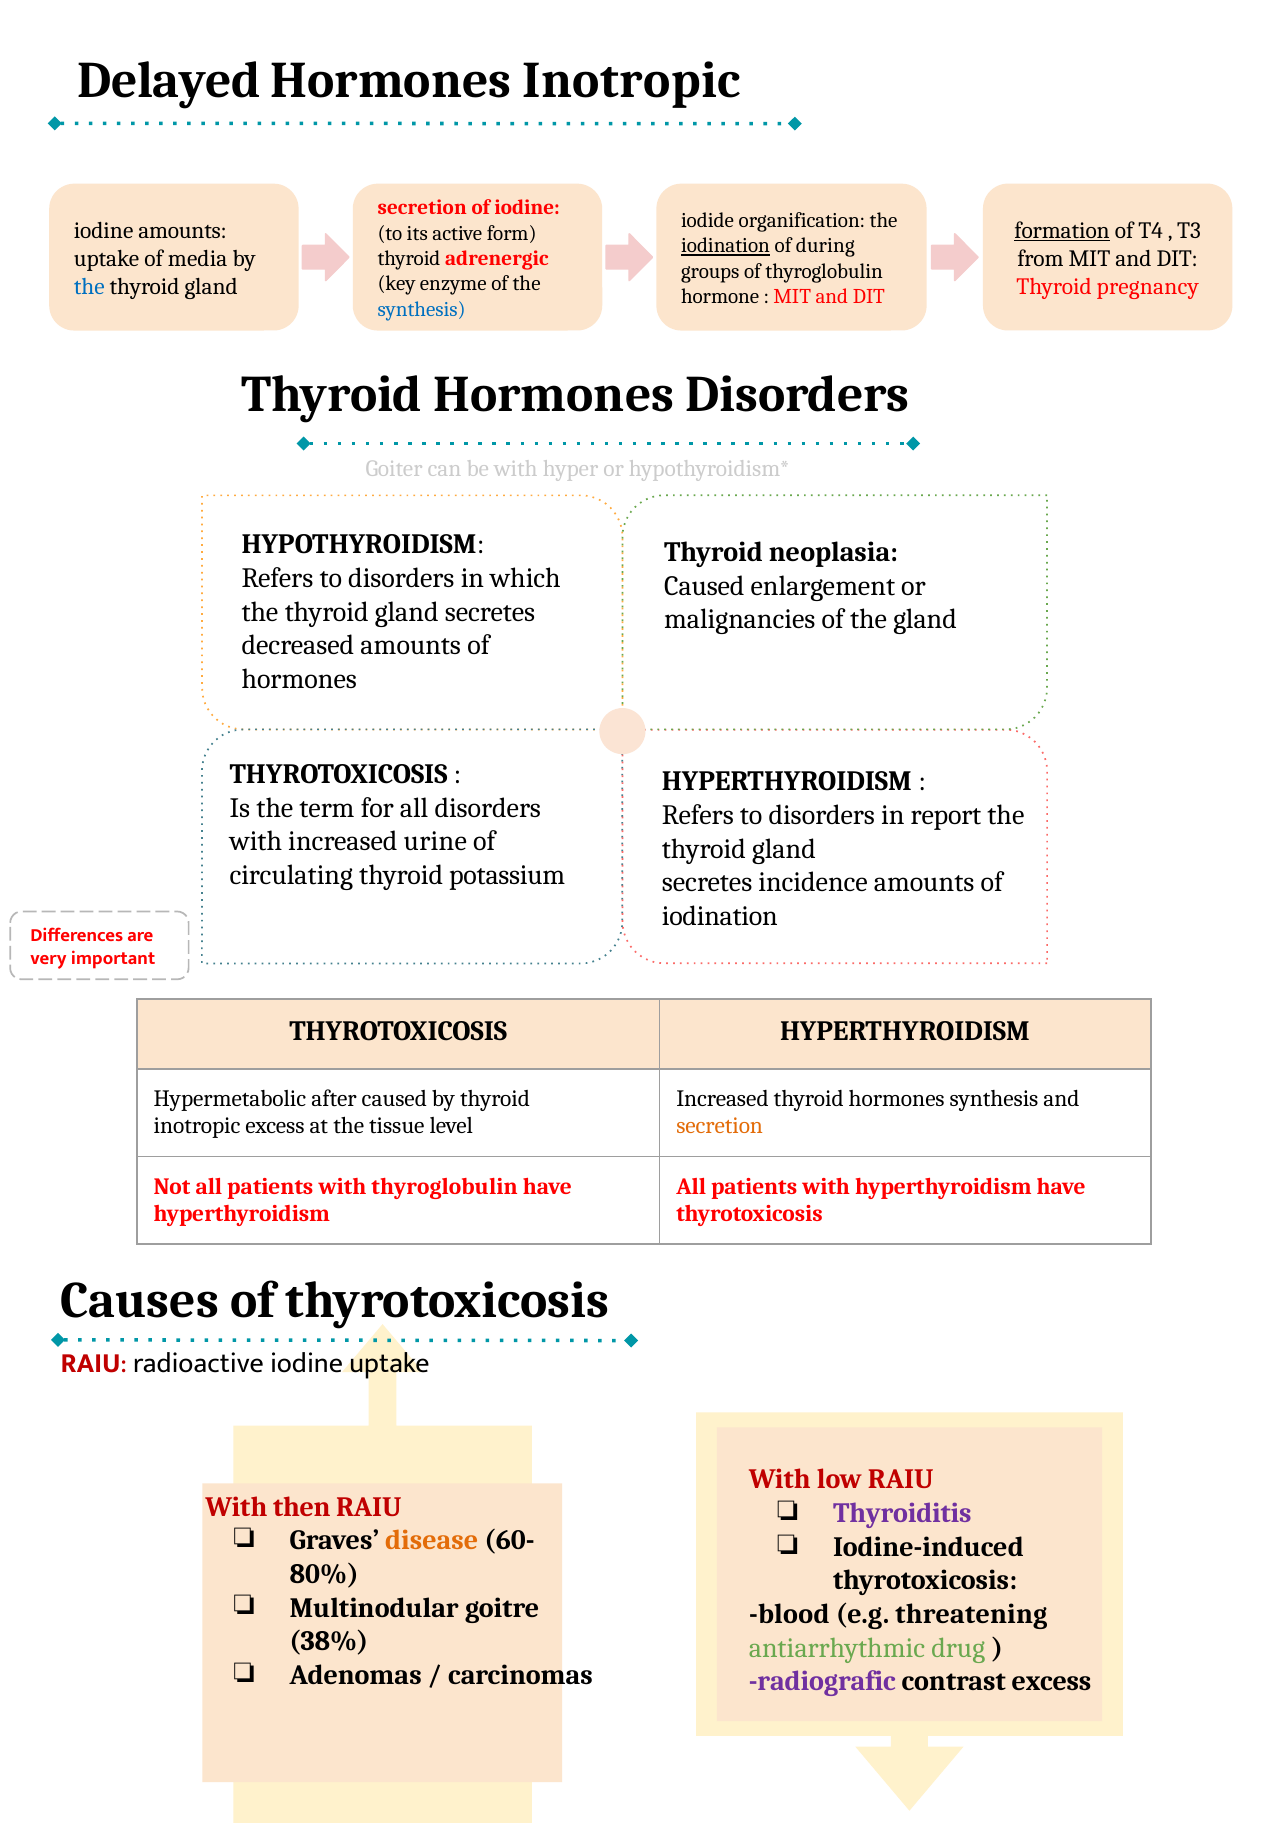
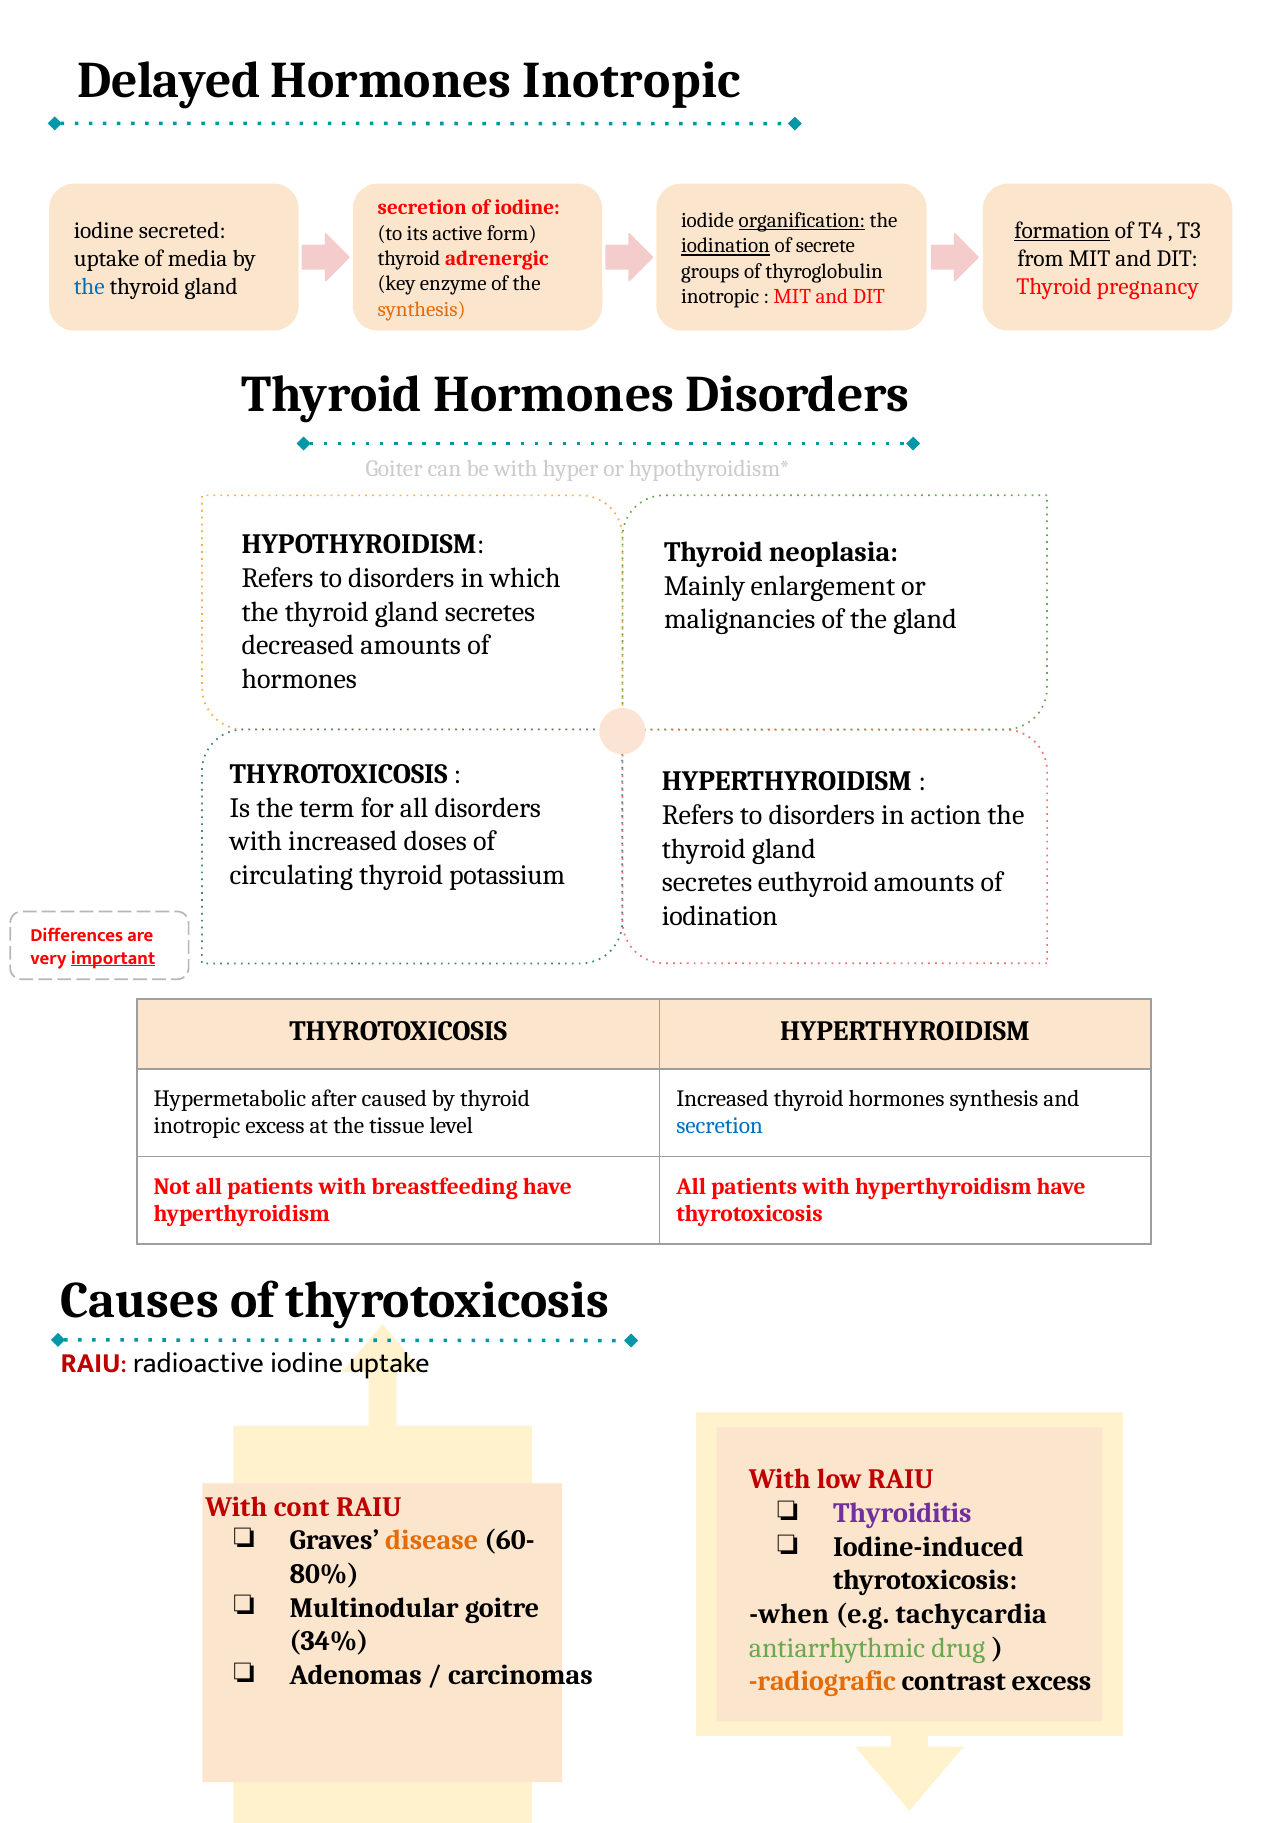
organification underline: none -> present
iodine amounts: amounts -> secreted
during: during -> secrete
hormone at (720, 297): hormone -> inotropic
synthesis at (422, 309) colour: blue -> orange
Caused at (704, 586): Caused -> Mainly
report: report -> action
urine: urine -> doses
incidence: incidence -> euthyroid
important underline: none -> present
secretion at (720, 1127) colour: orange -> blue
with thyroglobulin: thyroglobulin -> breastfeeding
then: then -> cont
blood: blood -> when
threatening: threatening -> tachycardia
38%: 38% -> 34%
radiografic colour: purple -> orange
